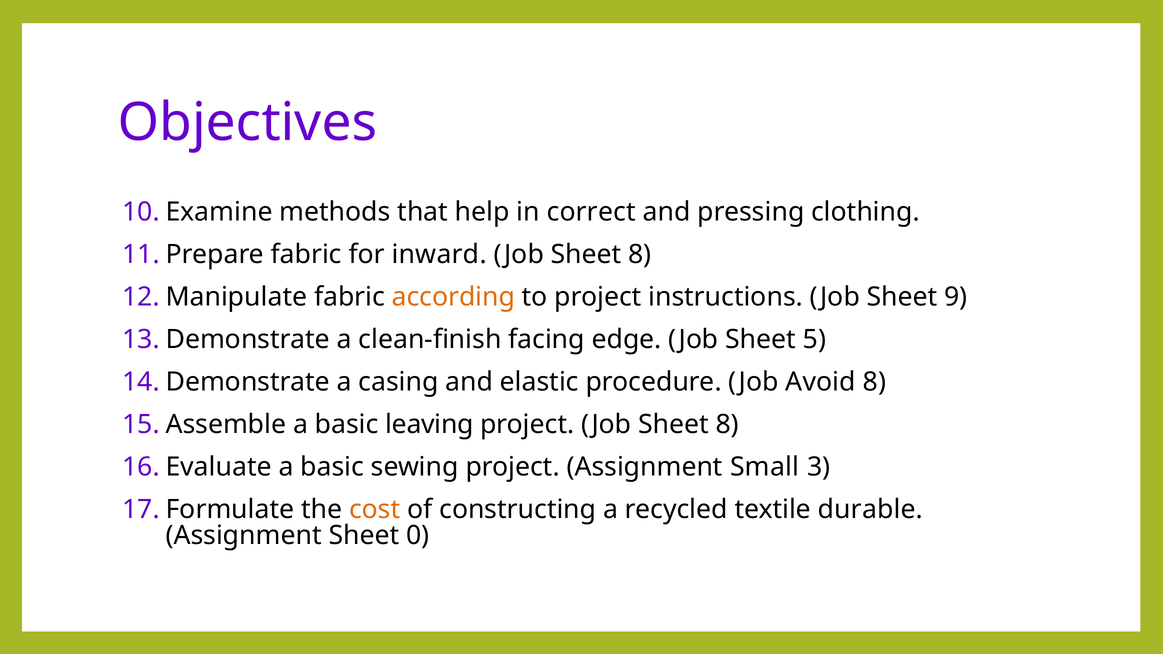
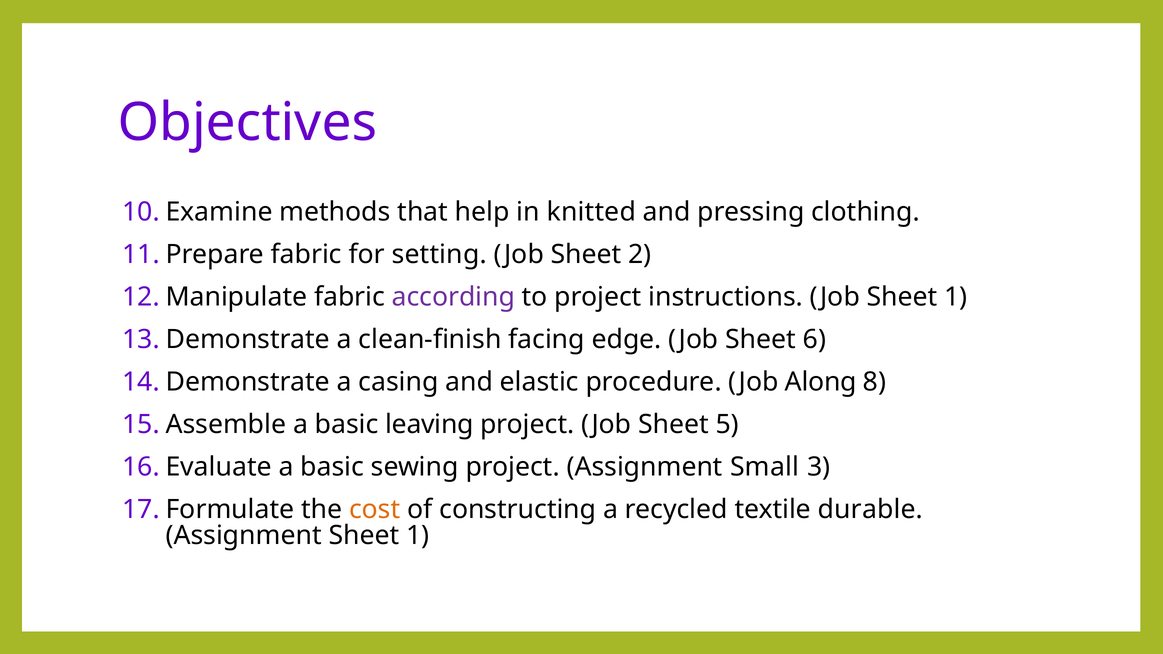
correct: correct -> knitted
inward: inward -> setting
8 at (640, 255): 8 -> 2
according colour: orange -> purple
Job Sheet 9: 9 -> 1
5: 5 -> 6
Avoid: Avoid -> Along
project Job Sheet 8: 8 -> 5
Assignment Sheet 0: 0 -> 1
